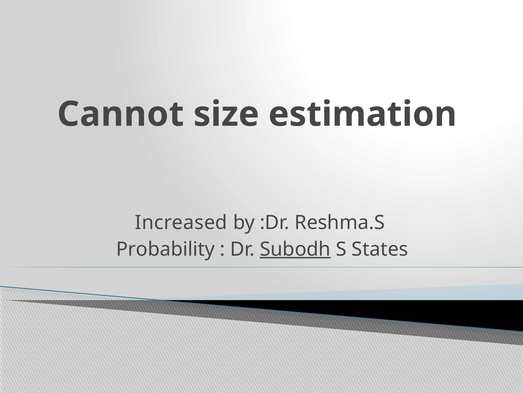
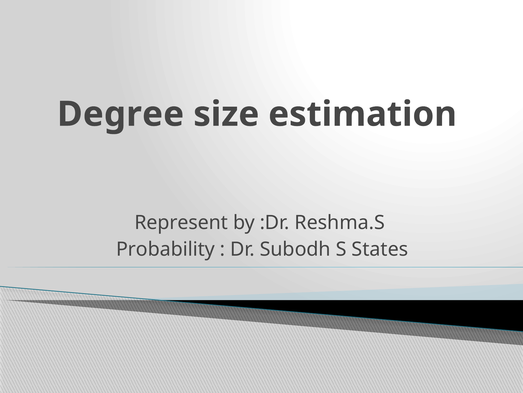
Cannot: Cannot -> Degree
Increased: Increased -> Represent
Subodh underline: present -> none
